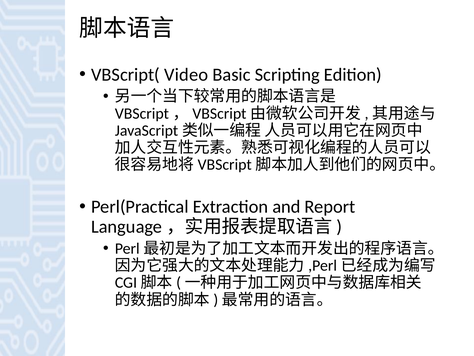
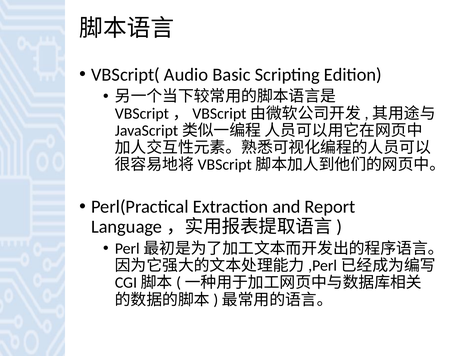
Video: Video -> Audio
